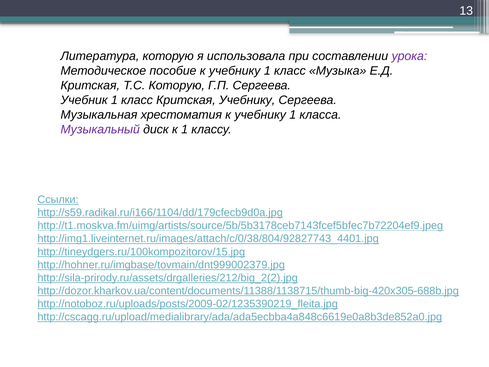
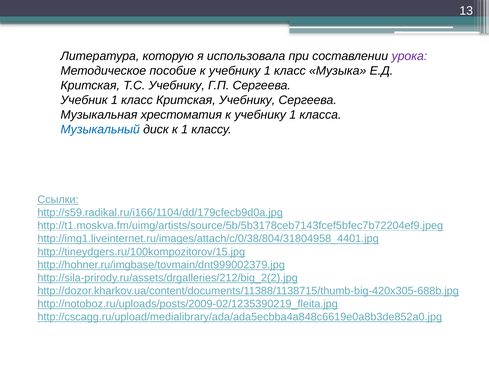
Т.С Которую: Которую -> Учебнику
Музыкальный colour: purple -> blue
http://img1.liveinternet.ru/images/attach/c/0/38/804/92827743_4401.jpg: http://img1.liveinternet.ru/images/attach/c/0/38/804/92827743_4401.jpg -> http://img1.liveinternet.ru/images/attach/c/0/38/804/31804958_4401.jpg
